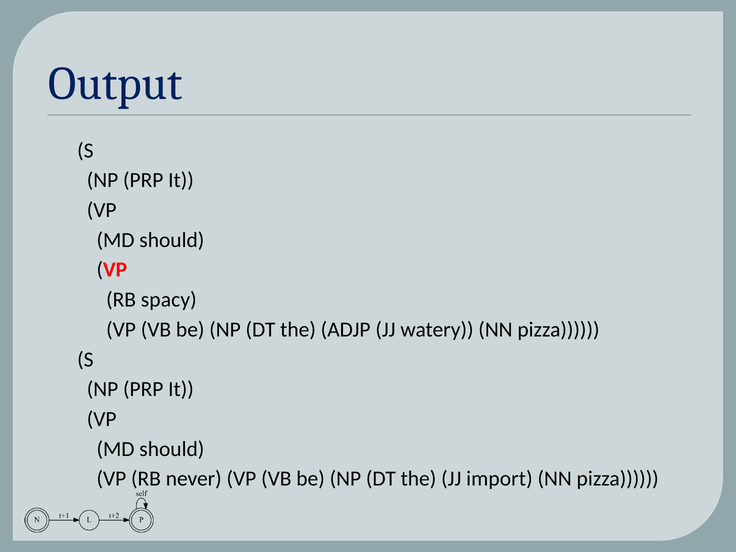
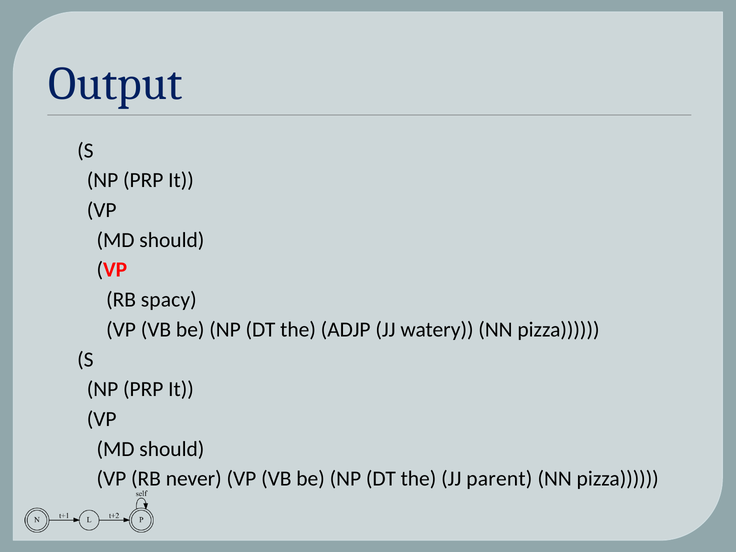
import: import -> parent
